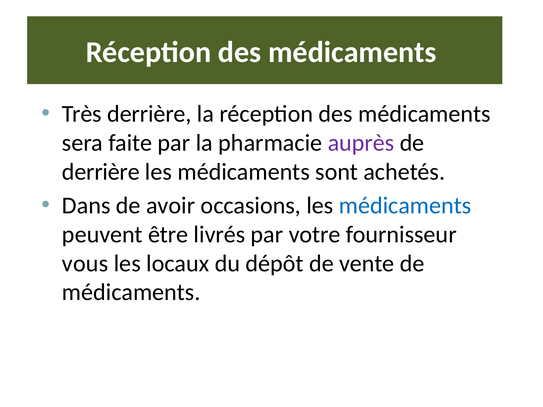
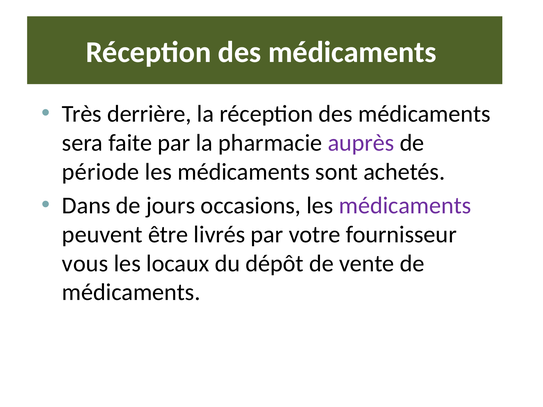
derrière at (101, 172): derrière -> période
avoir: avoir -> jours
médicaments at (405, 206) colour: blue -> purple
